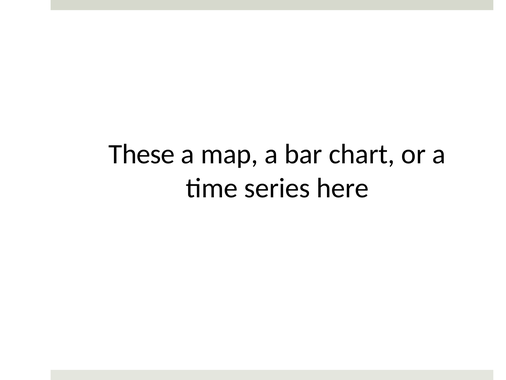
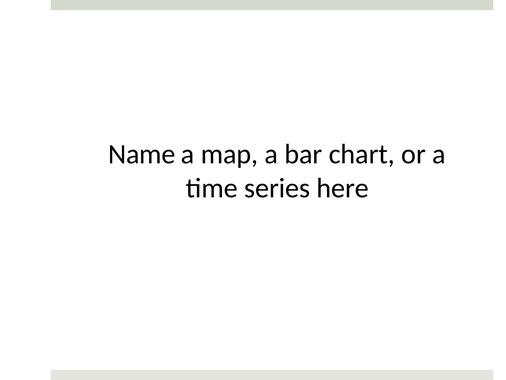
These: These -> Name
